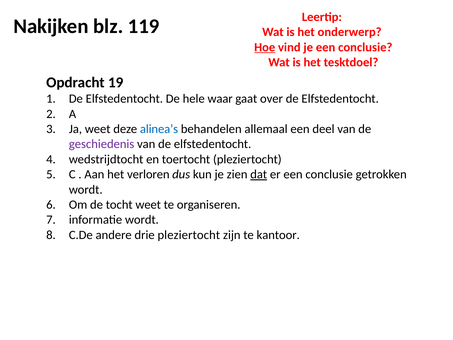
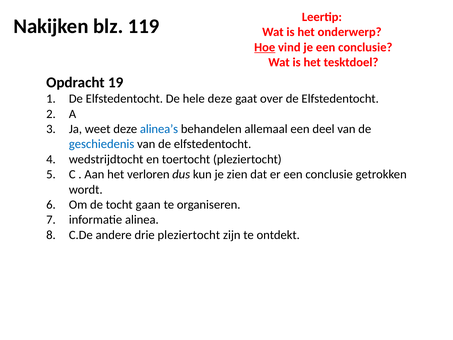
hele waar: waar -> deze
geschiedenis colour: purple -> blue
dat underline: present -> none
tocht weet: weet -> gaan
informatie wordt: wordt -> alinea
kantoor: kantoor -> ontdekt
